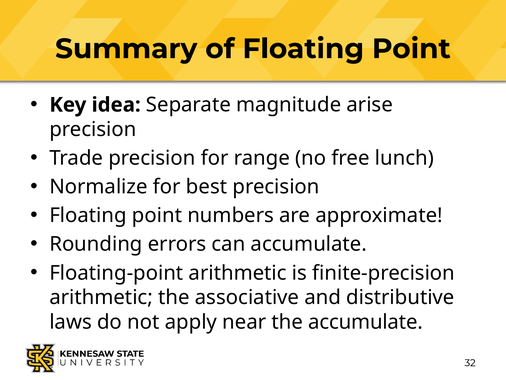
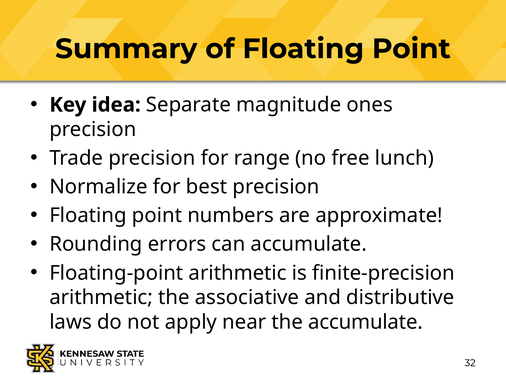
arise: arise -> ones
